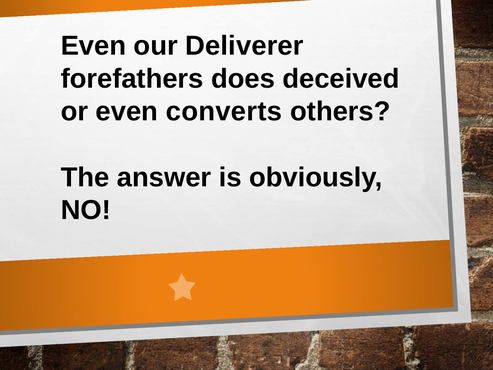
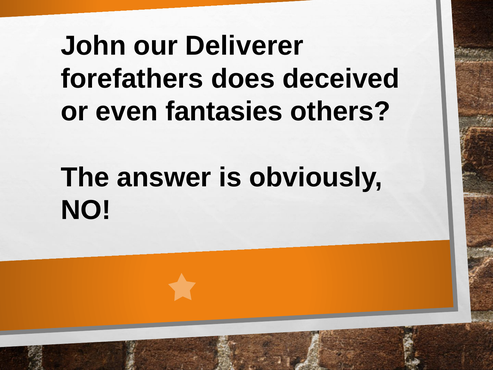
Even at (93, 46): Even -> John
converts: converts -> fantasies
